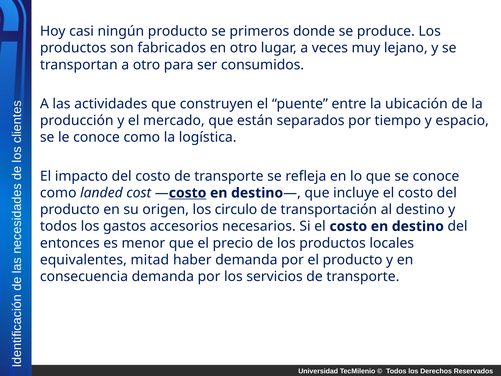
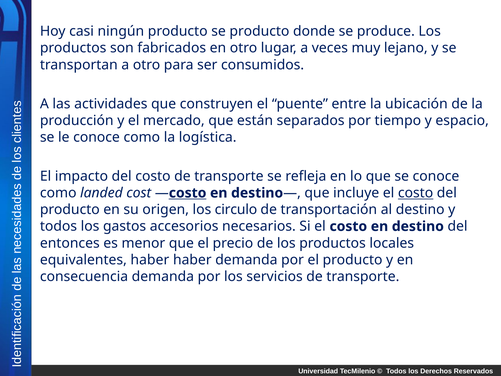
se primeros: primeros -> producto
costo at (416, 193) underline: none -> present
equivalentes mitad: mitad -> haber
